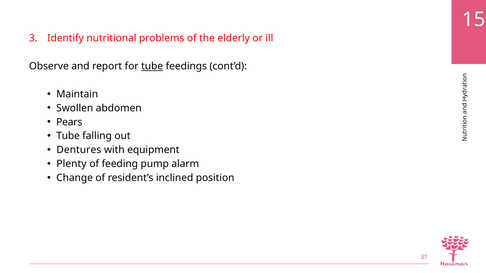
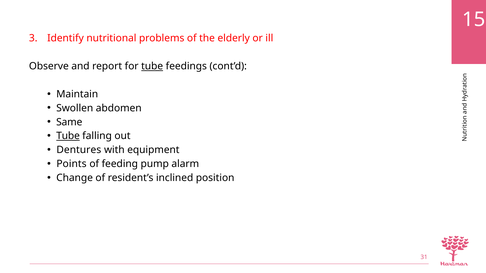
Pears: Pears -> Same
Tube at (68, 136) underline: none -> present
Plenty: Plenty -> Points
